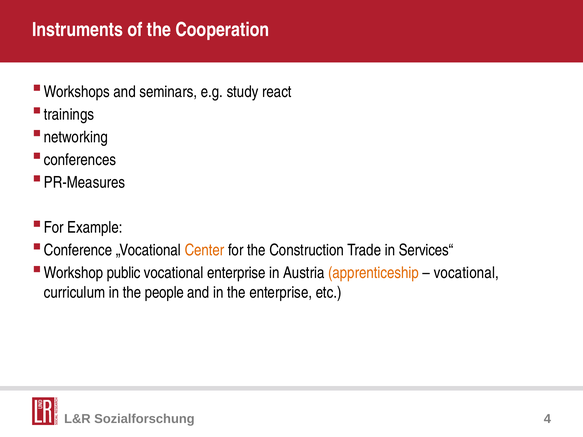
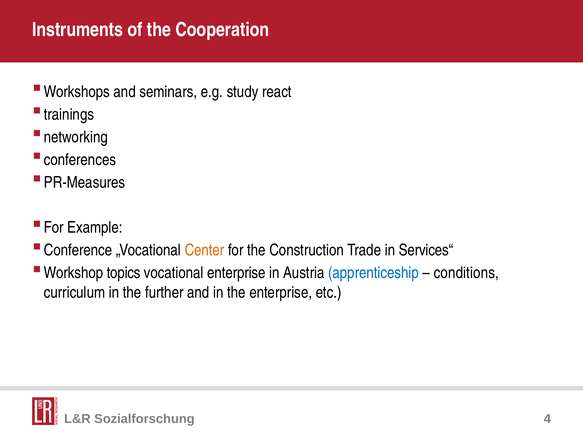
public: public -> topics
apprenticeship colour: orange -> blue
vocational at (466, 273): vocational -> conditions
people: people -> further
